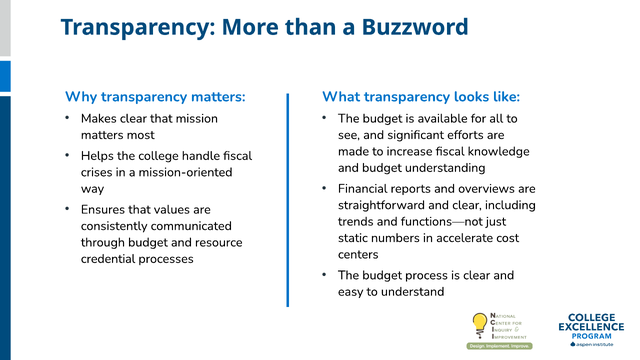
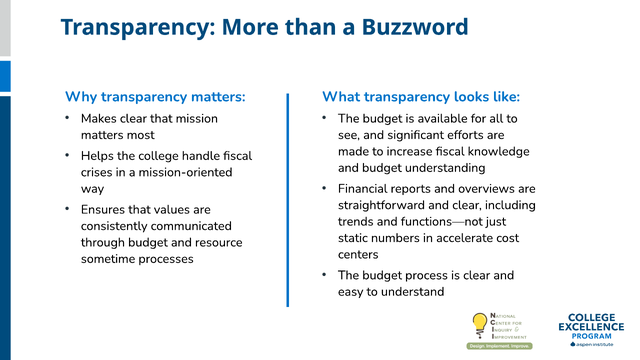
credential: credential -> sometime
